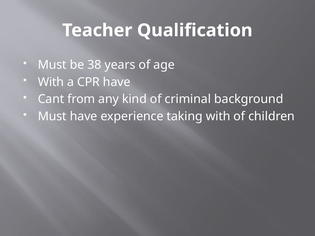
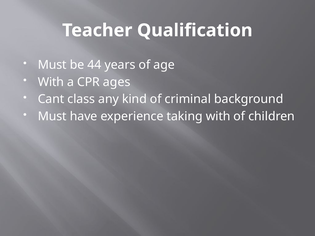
38: 38 -> 44
CPR have: have -> ages
from: from -> class
